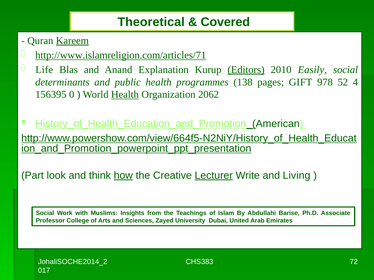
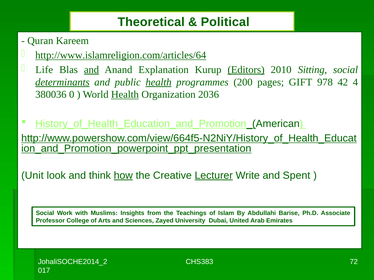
Covered: Covered -> Political
Kareem underline: present -> none
http://www.islamreligion.com/articles/71: http://www.islamreligion.com/articles/71 -> http://www.islamreligion.com/articles/64
and at (91, 70) underline: none -> present
Easily: Easily -> Sitting
determinants underline: none -> present
health at (159, 82) underline: none -> present
138: 138 -> 200
52: 52 -> 42
156395: 156395 -> 380036
2062: 2062 -> 2036
Part: Part -> Unit
Living: Living -> Spent
